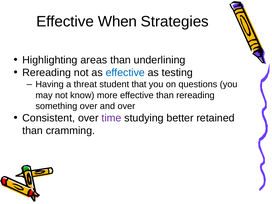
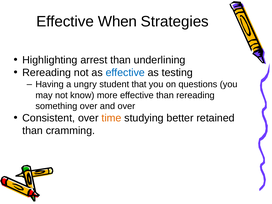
areas: areas -> arrest
threat: threat -> ungry
time colour: purple -> orange
